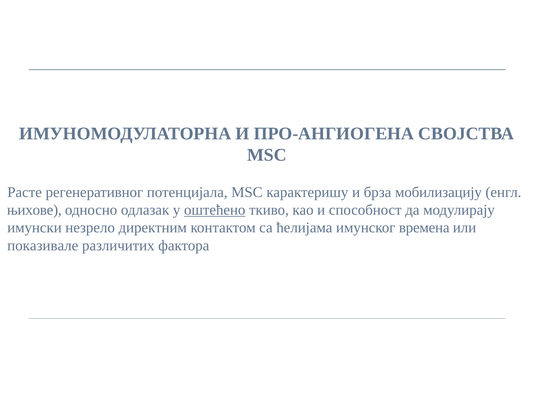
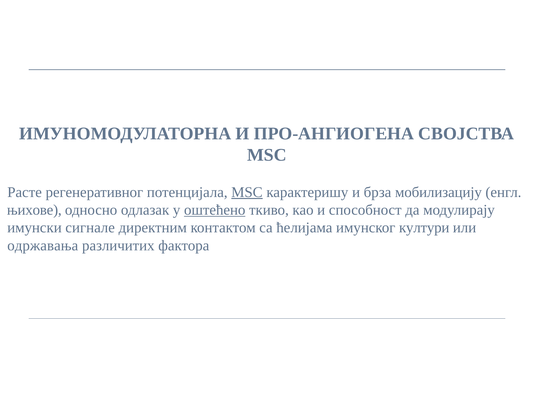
MSC at (247, 192) underline: none -> present
незрело: незрело -> сигнале
времена: времена -> култури
показивале: показивале -> одржавања
